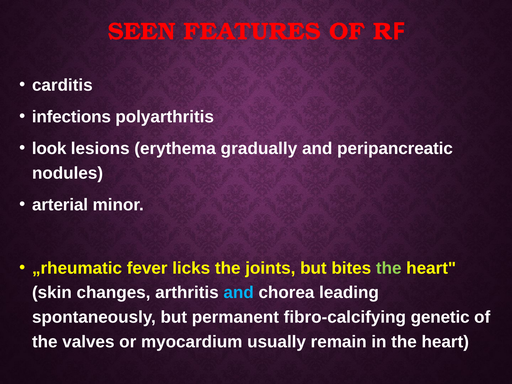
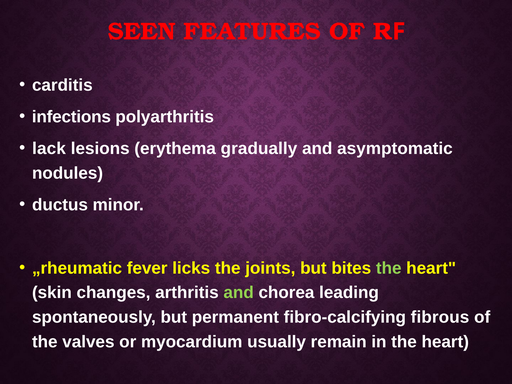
look: look -> lack
peripancreatic: peripancreatic -> asymptomatic
arterial: arterial -> ductus
and at (239, 293) colour: light blue -> light green
genetic: genetic -> fibrous
